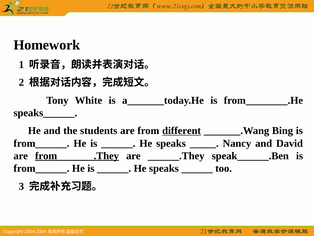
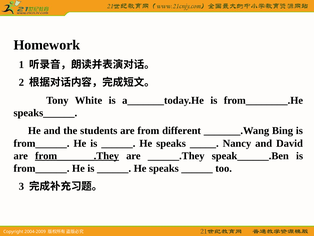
different underline: present -> none
